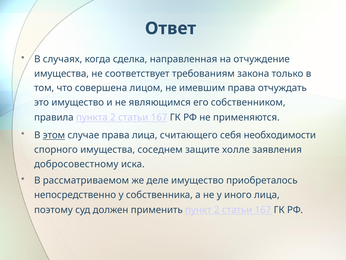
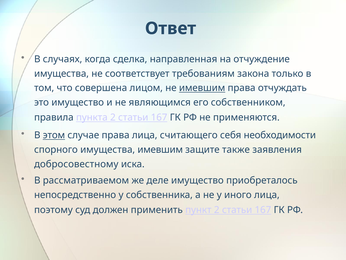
имевшим at (202, 88) underline: none -> present
имущества соседнем: соседнем -> имевшим
холле: холле -> также
